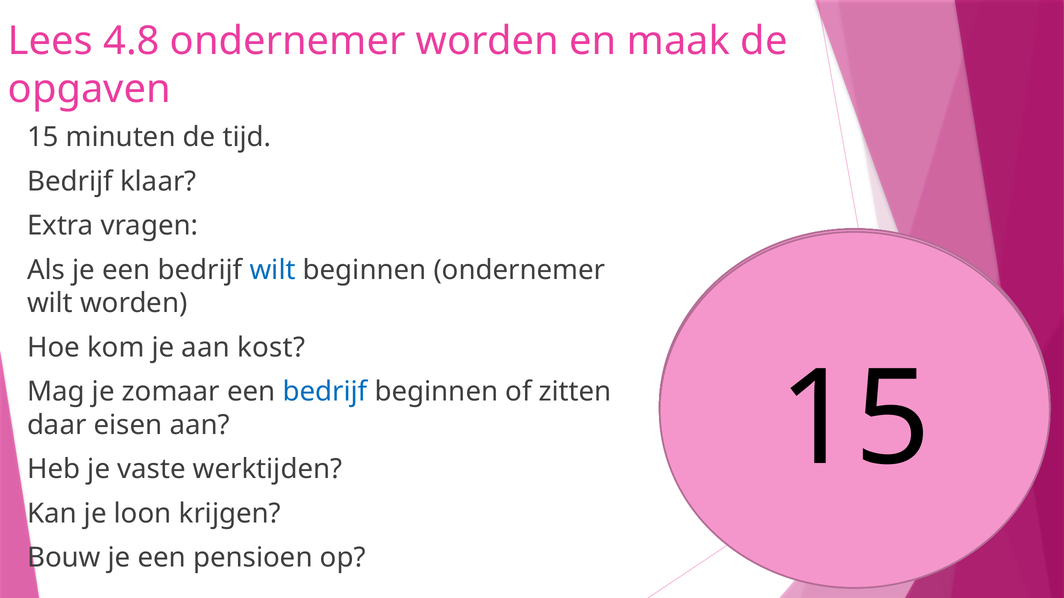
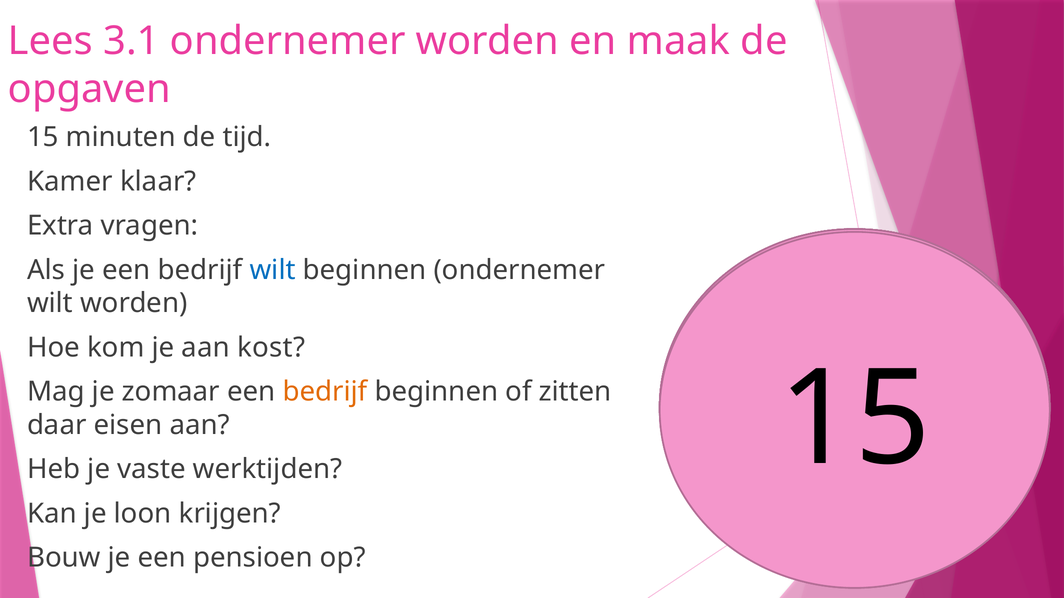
4.8: 4.8 -> 3.1
Bedrijf at (70, 182): Bedrijf -> Kamer
bedrijf at (325, 392) colour: blue -> orange
